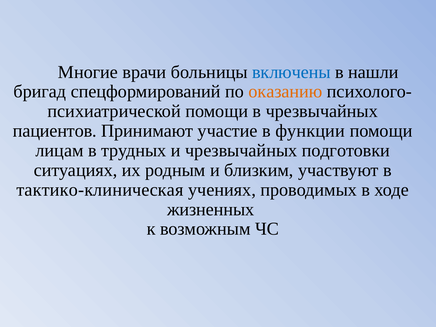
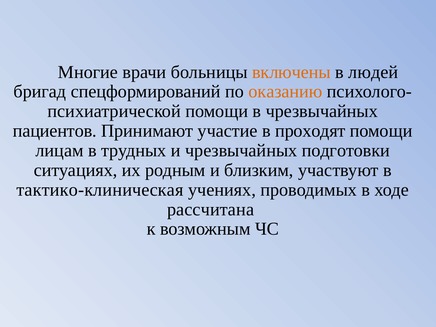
включены colour: blue -> orange
нашли: нашли -> людей
функции: функции -> проходят
жизненных: жизненных -> рассчитана
